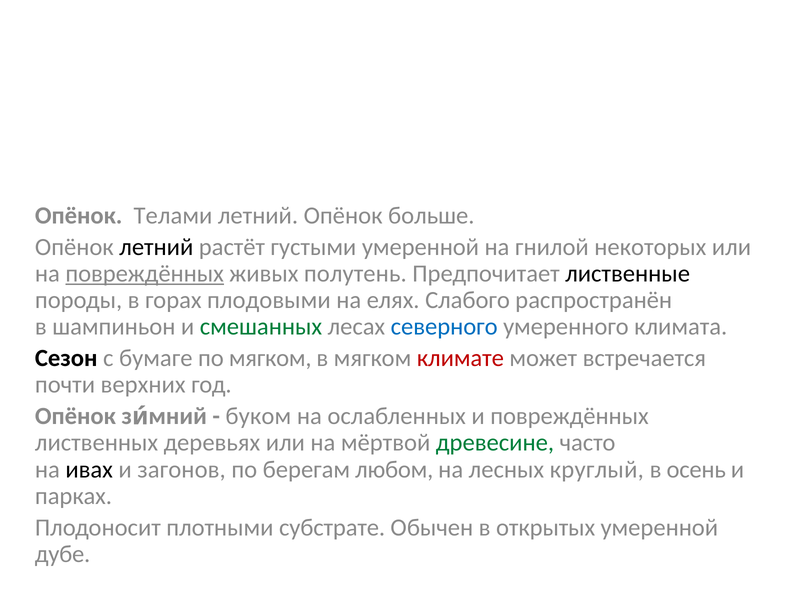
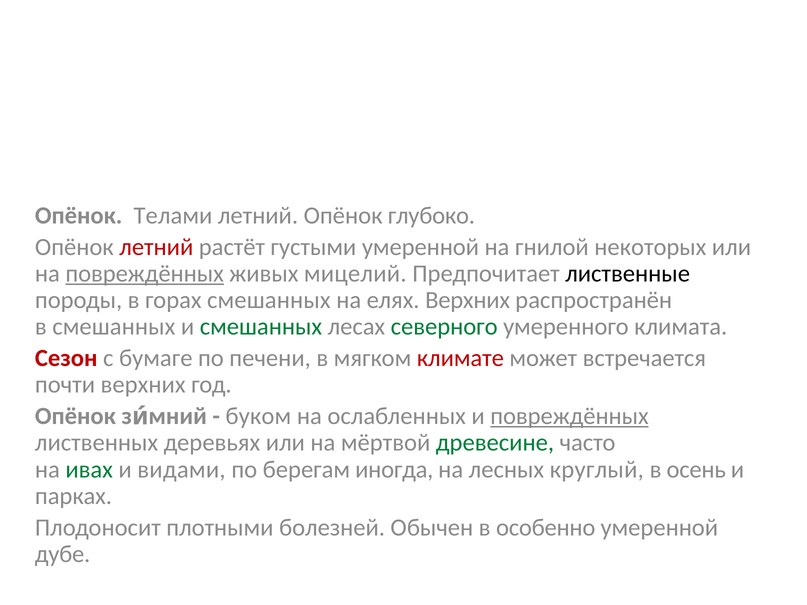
больше: больше -> глубоко
летний at (156, 247) colour: black -> red
полутень: полутень -> мицелий
горах плодовыми: плодовыми -> смешанных
елях Слабого: Слабого -> Верхних
в шампиньон: шампиньон -> смешанных
северного colour: blue -> green
Сезон colour: black -> red
по мягком: мягком -> печени
повреждённых at (570, 416) underline: none -> present
ивах colour: black -> green
загонов: загонов -> видами
любом: любом -> иногда
субстрате: субстрате -> болезней
открытых: открытых -> особенно
